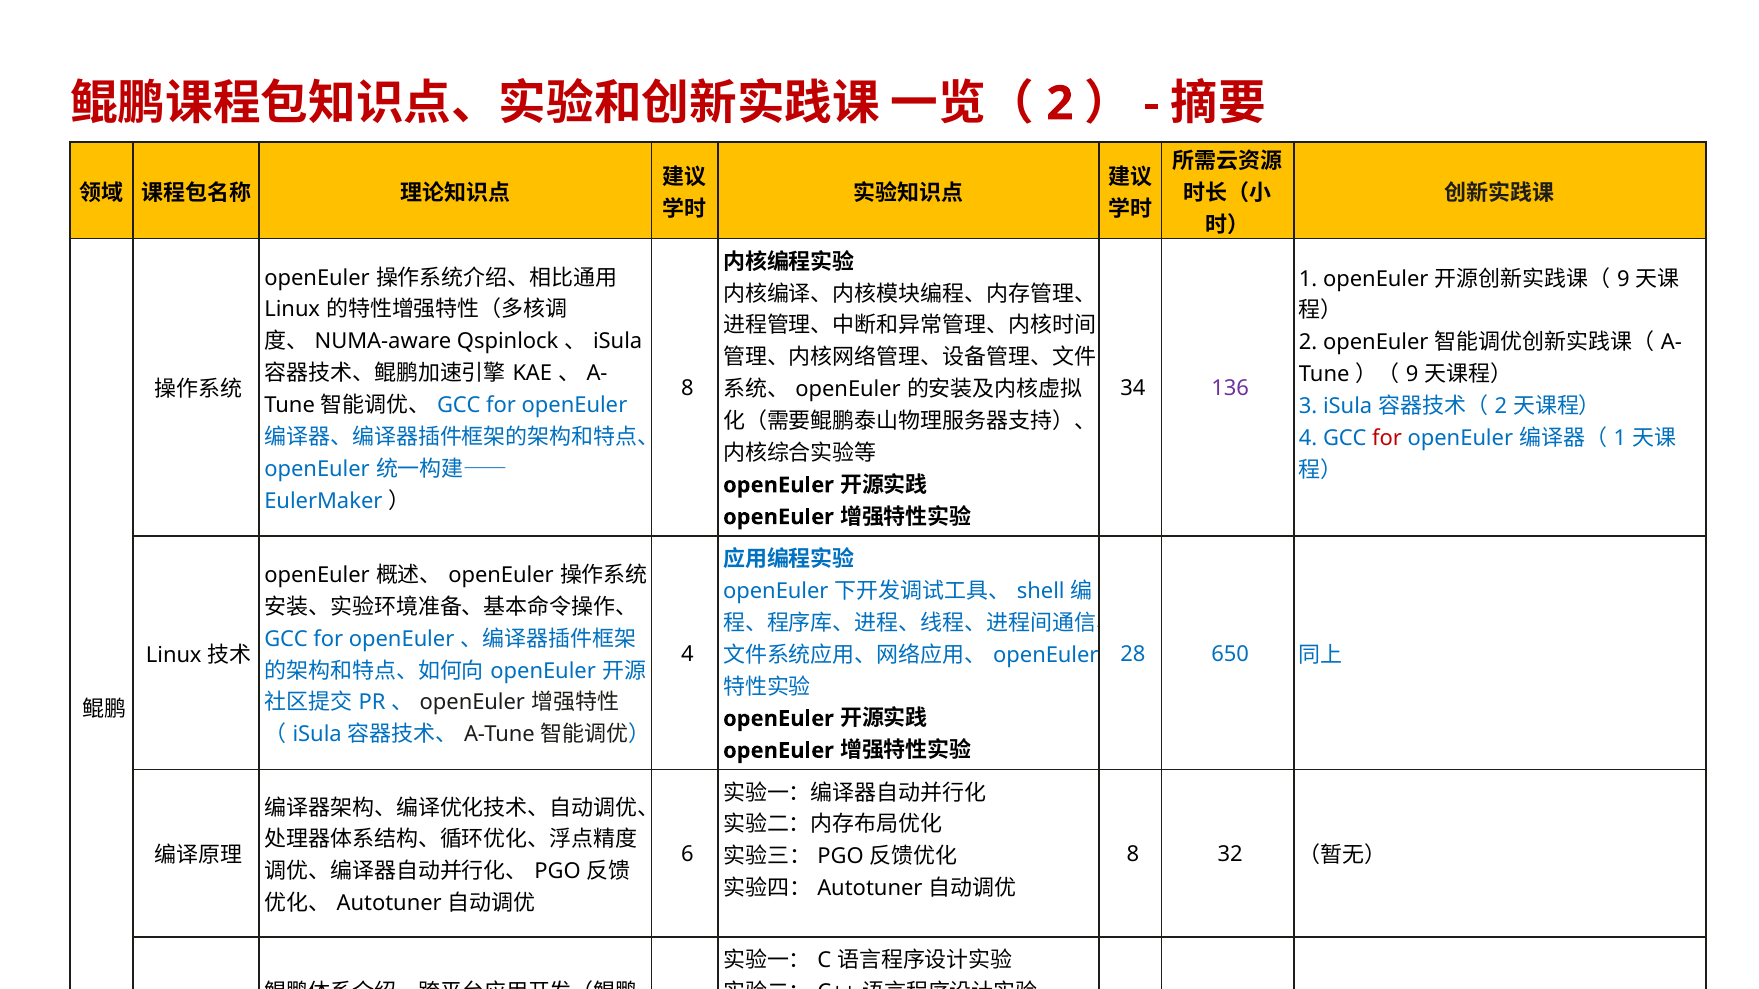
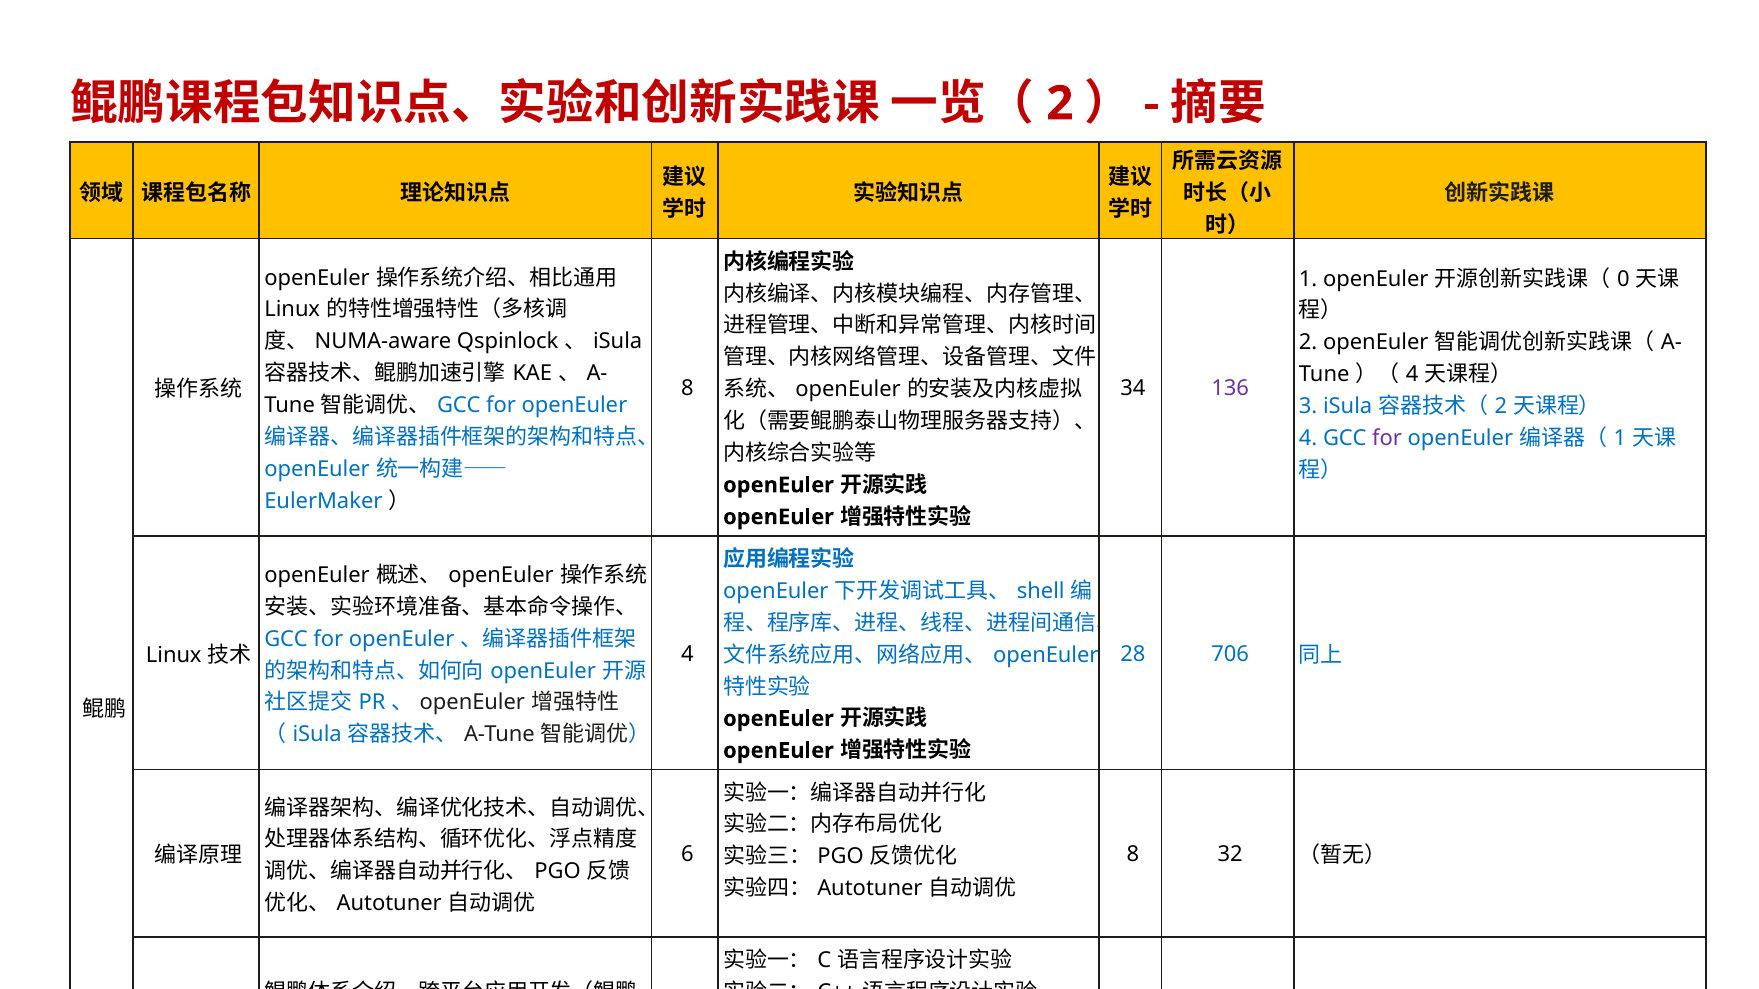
9 at (1623, 279): 9 -> 0
9 at (1412, 375): 9 -> 4
for at (1387, 438) colour: red -> purple
650: 650 -> 706
